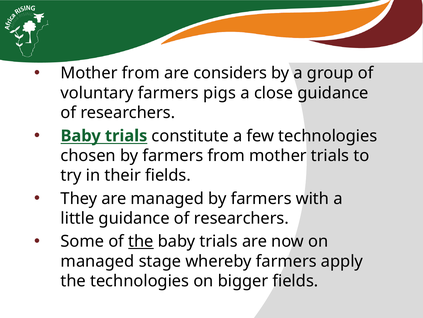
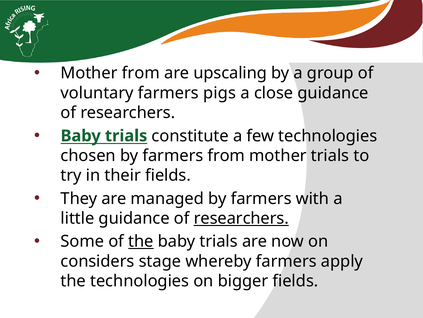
considers: considers -> upscaling
researchers at (241, 218) underline: none -> present
managed at (97, 261): managed -> considers
